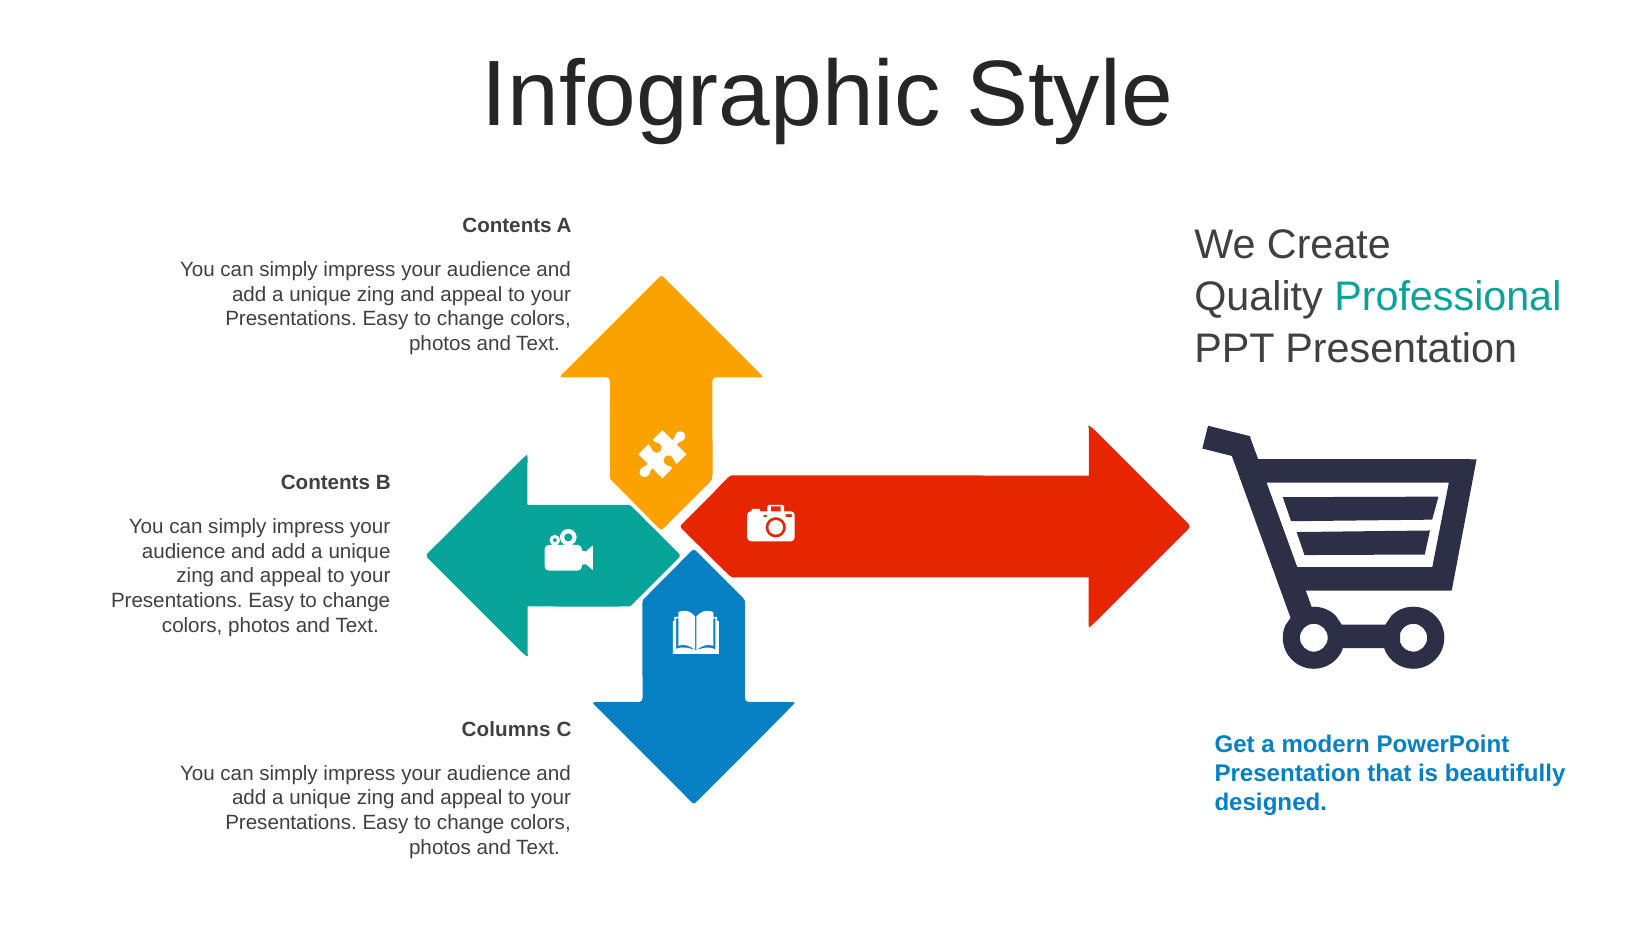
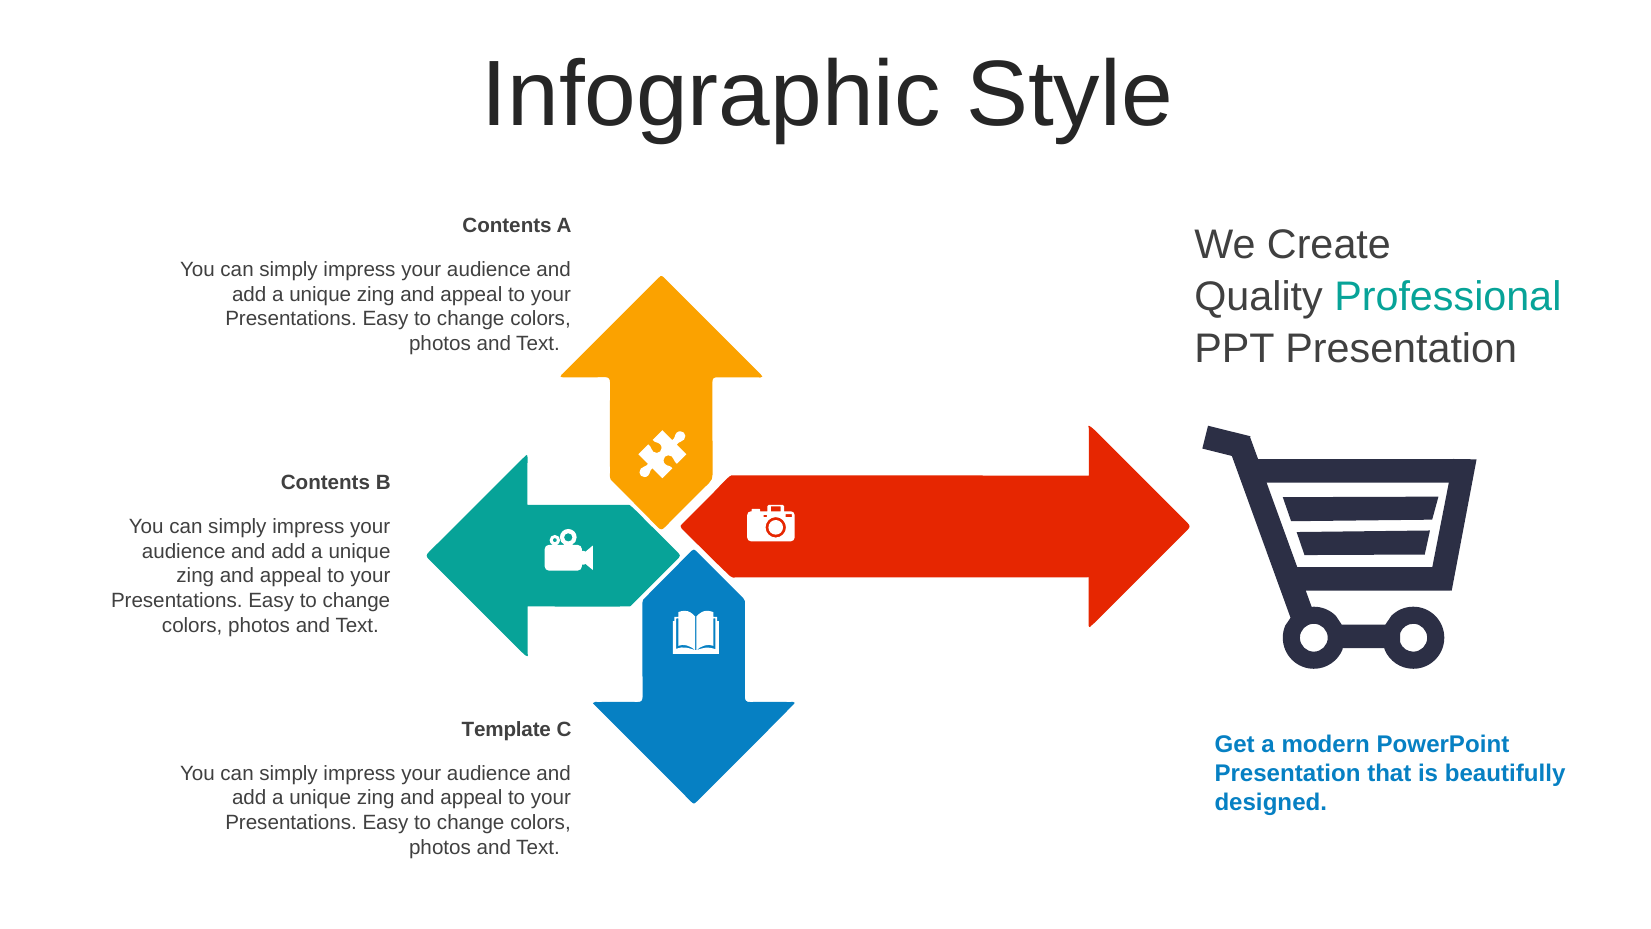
Columns: Columns -> Template
